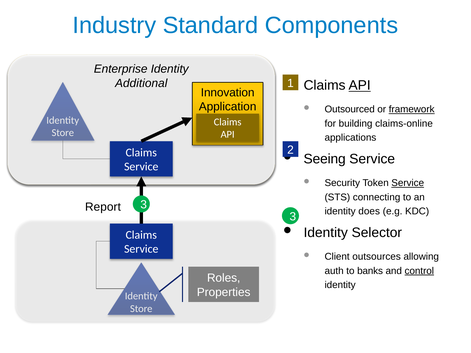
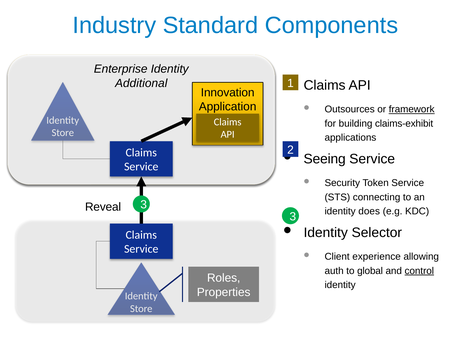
API at (360, 85) underline: present -> none
Outsourced: Outsourced -> Outsources
claims-online: claims-online -> claims-exhibit
Service at (408, 183) underline: present -> none
Report: Report -> Reveal
outsources: outsources -> experience
banks: banks -> global
